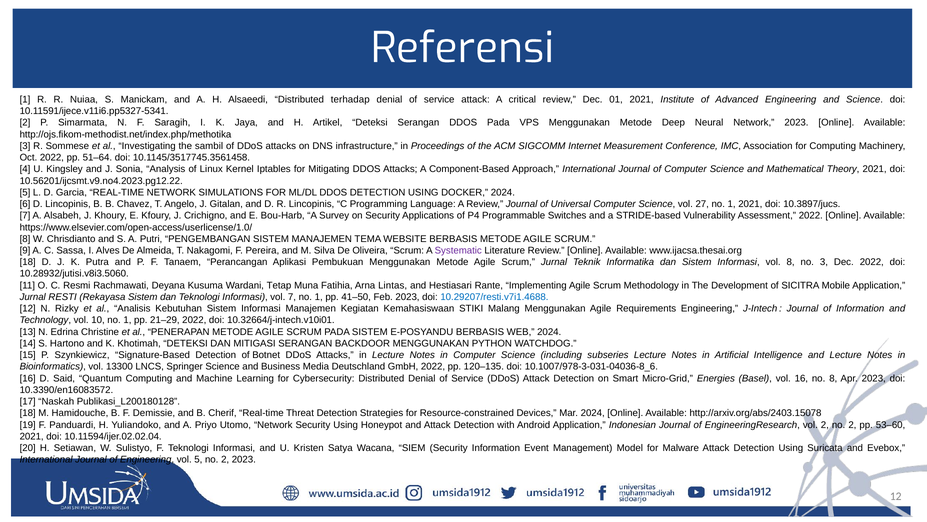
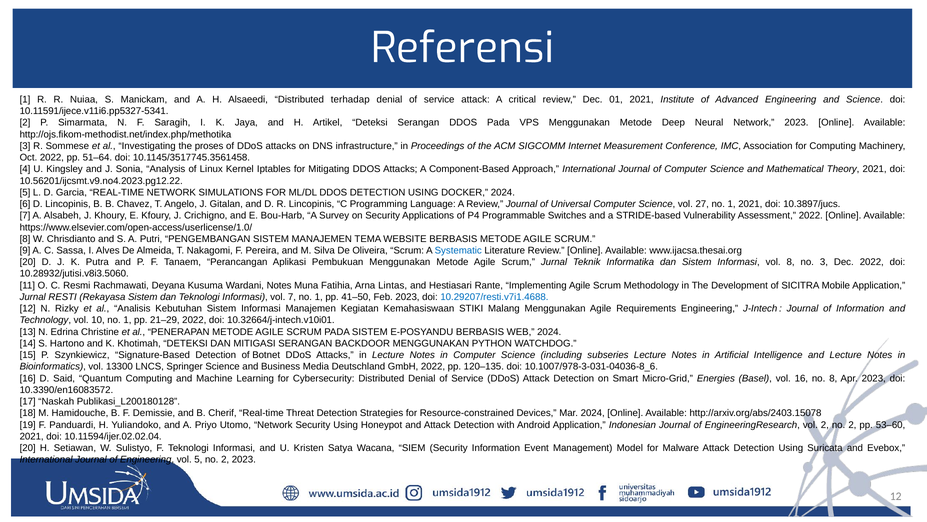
sambil: sambil -> proses
Systematic colour: purple -> blue
18 at (28, 262): 18 -> 20
Wardani Tetap: Tetap -> Notes
